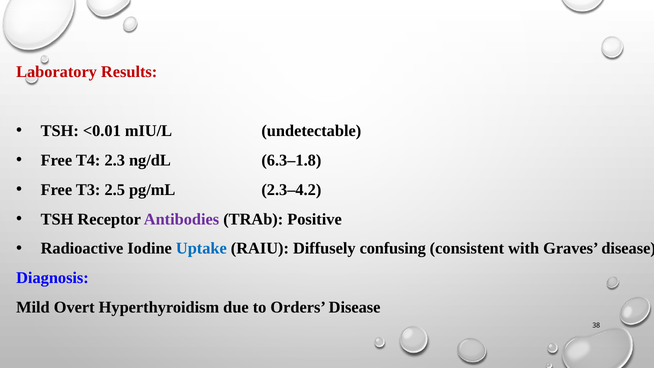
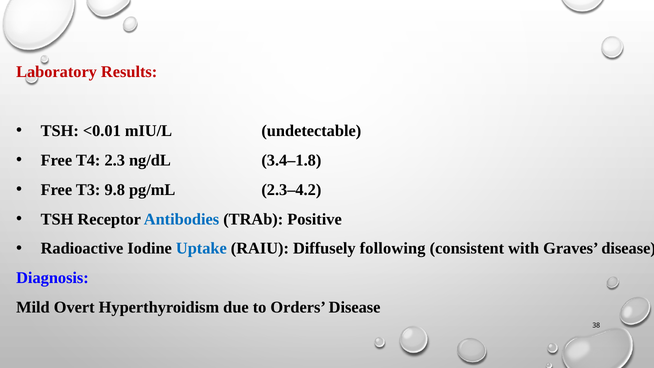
6.3–1.8: 6.3–1.8 -> 3.4–1.8
2.5: 2.5 -> 9.8
Antibodies colour: purple -> blue
confusing: confusing -> following
